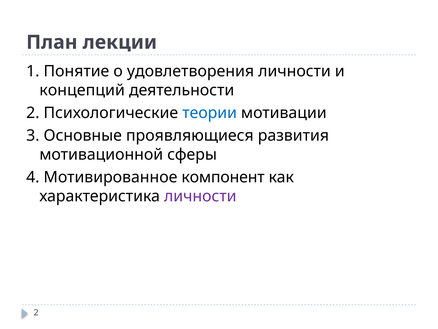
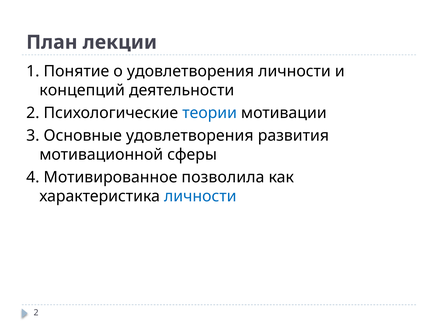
Основные проявляющиеся: проявляющиеся -> удовлетворения
компонент: компонент -> позволила
личности at (200, 196) colour: purple -> blue
